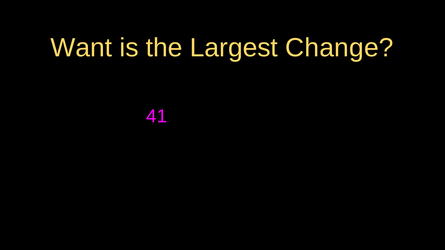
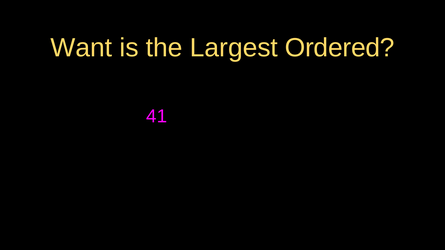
Change: Change -> Ordered
